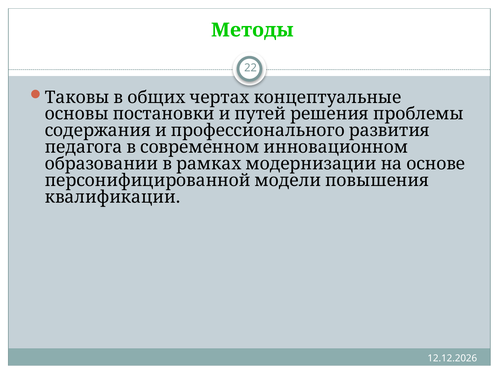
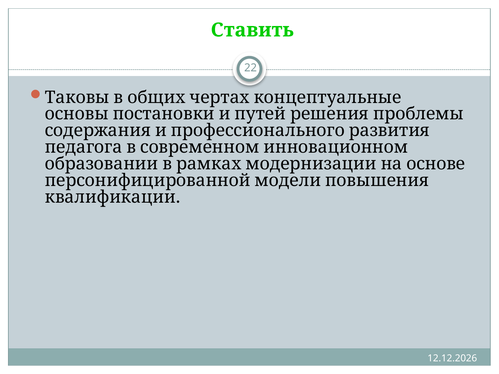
Методы: Методы -> Ставить
